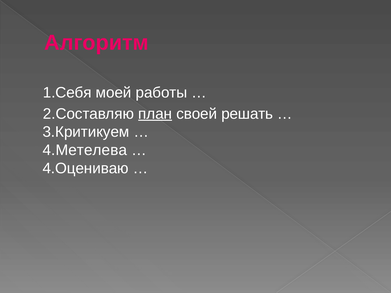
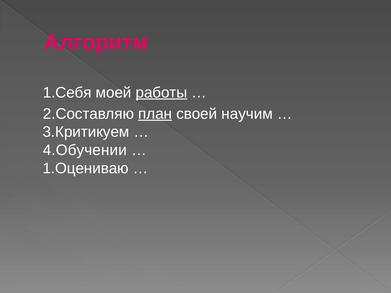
работы underline: none -> present
решать: решать -> научим
4.Метелева: 4.Метелева -> 4.Обучении
4.Оцениваю: 4.Оцениваю -> 1.Оцениваю
